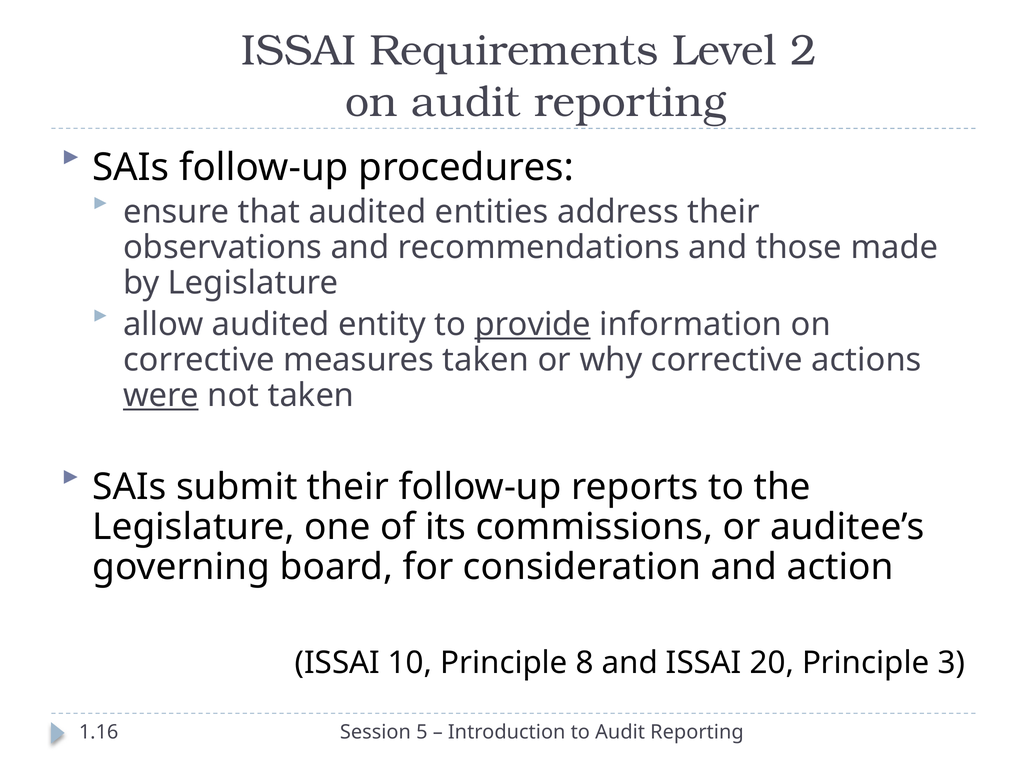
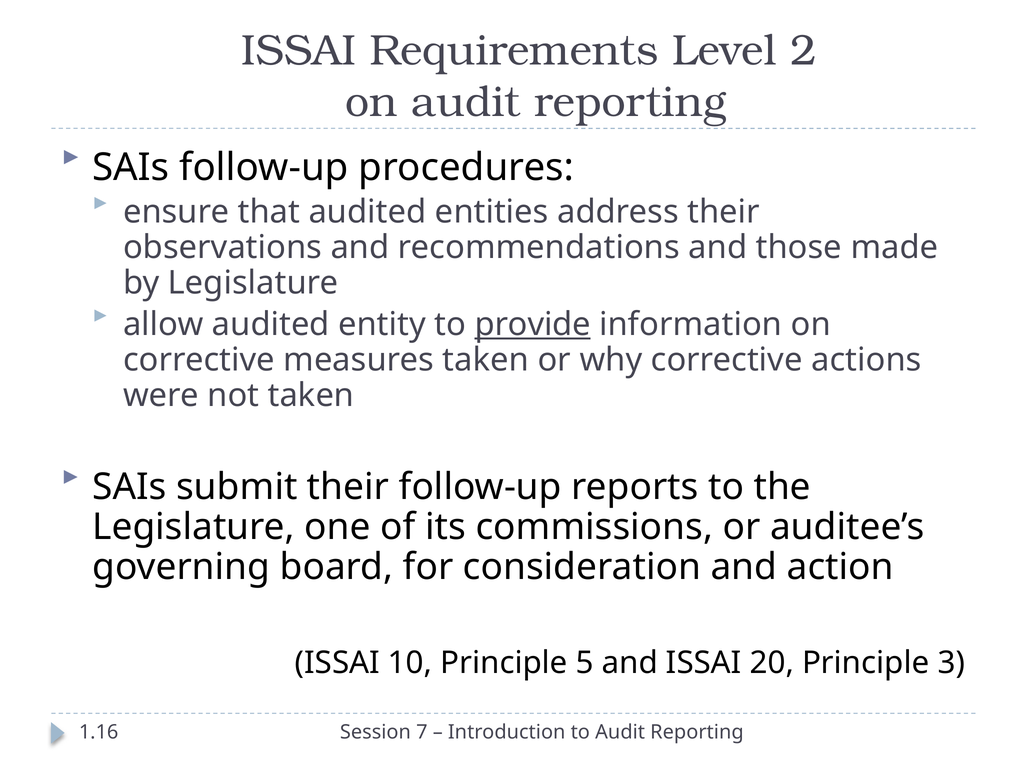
were underline: present -> none
8: 8 -> 5
5: 5 -> 7
